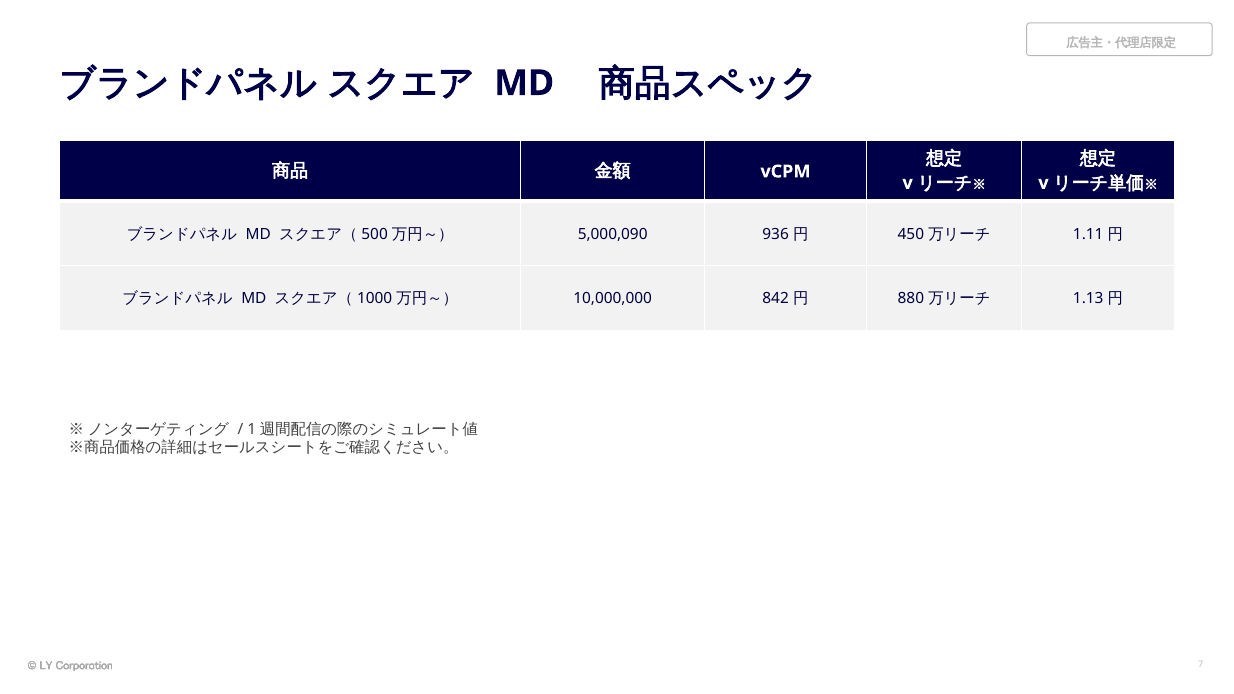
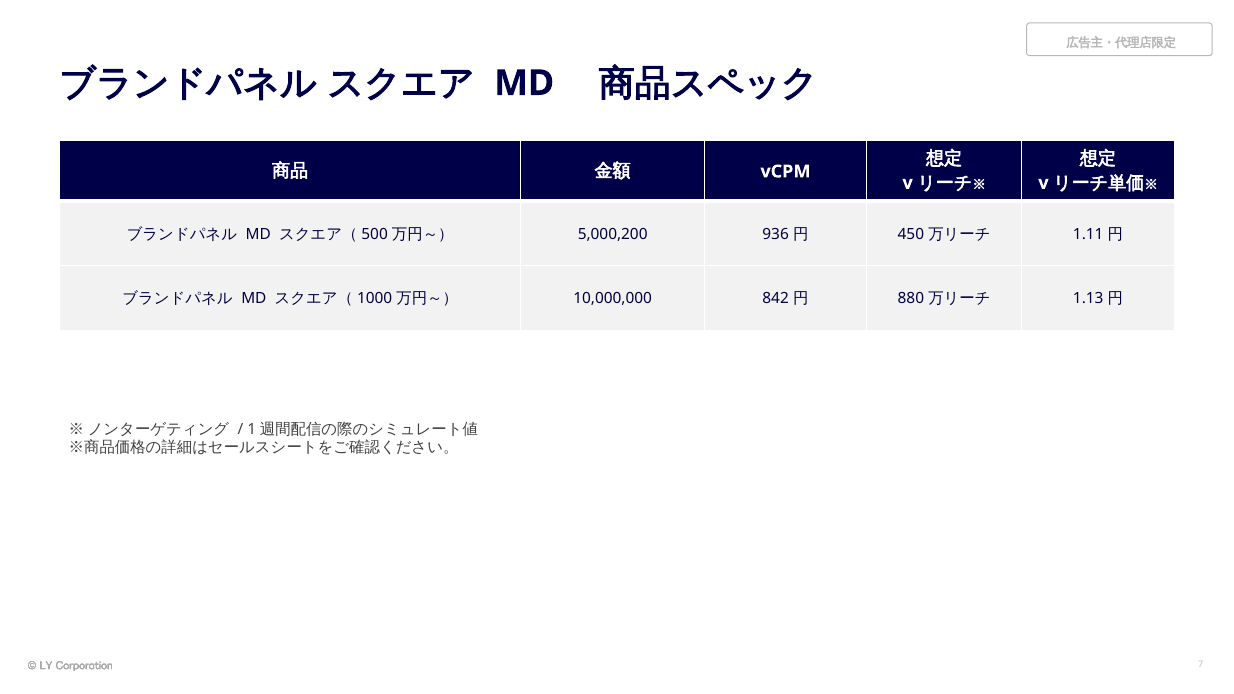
5,000,090: 5,000,090 -> 5,000,200
